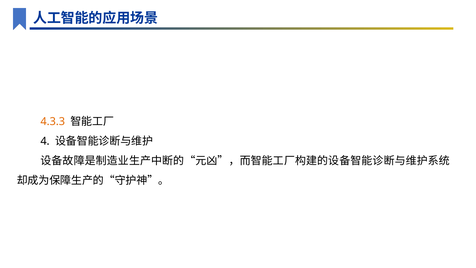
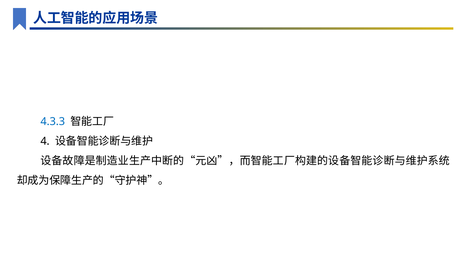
4.3.3 colour: orange -> blue
